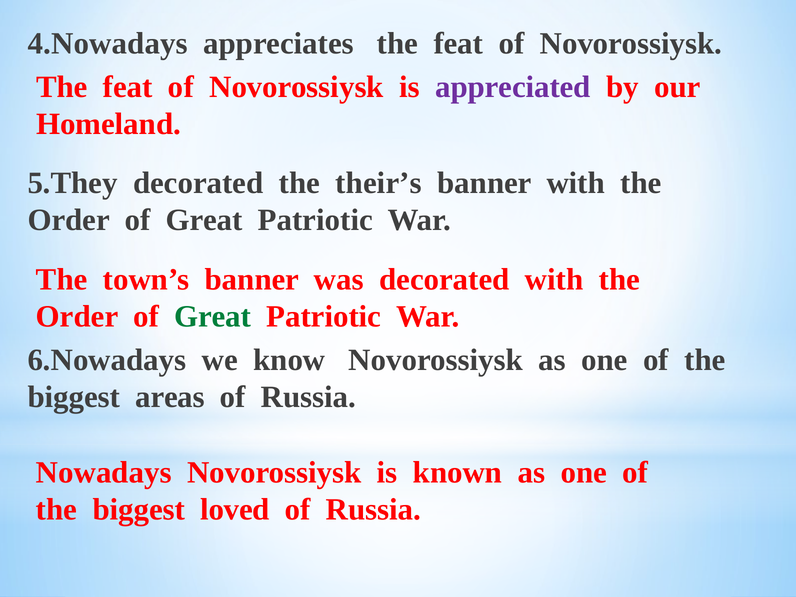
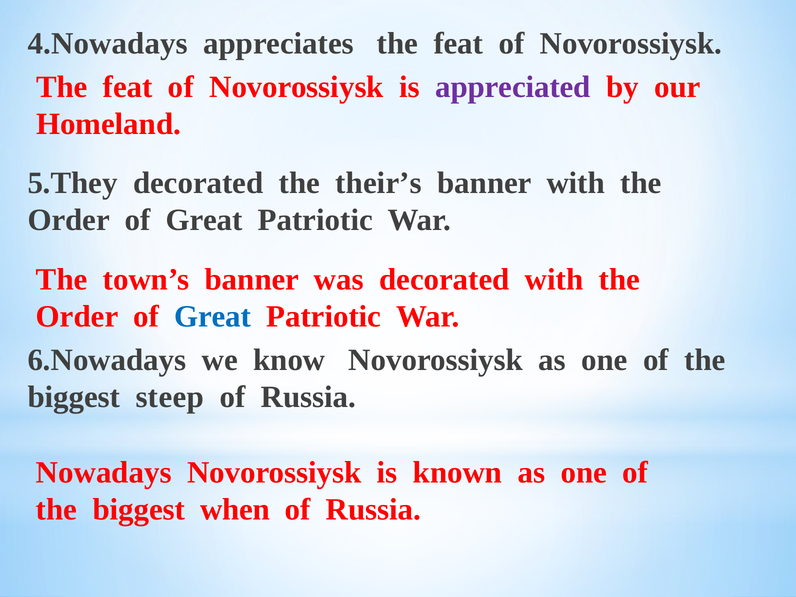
Great at (213, 317) colour: green -> blue
areas: areas -> steep
loved: loved -> when
